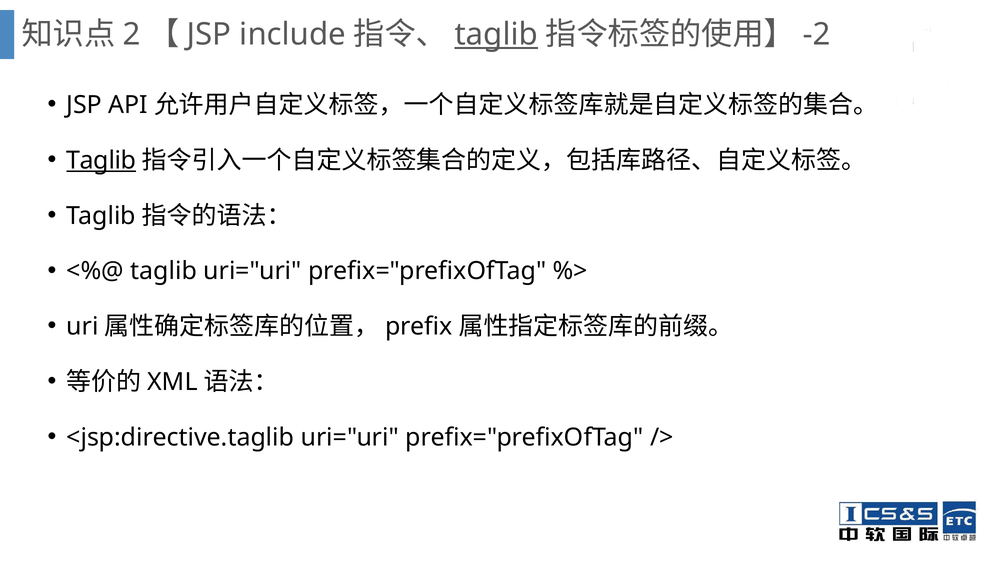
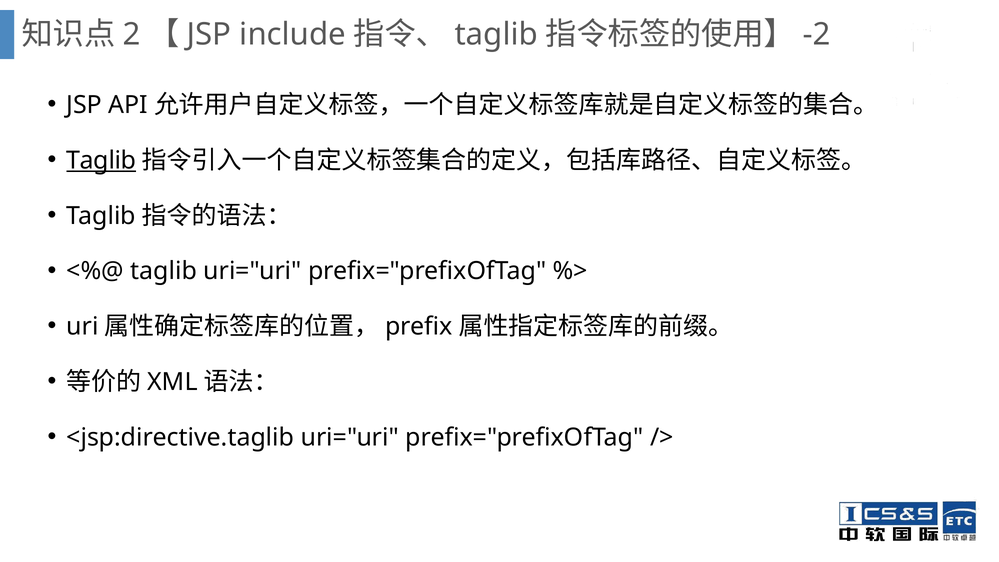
taglib at (496, 35) underline: present -> none
